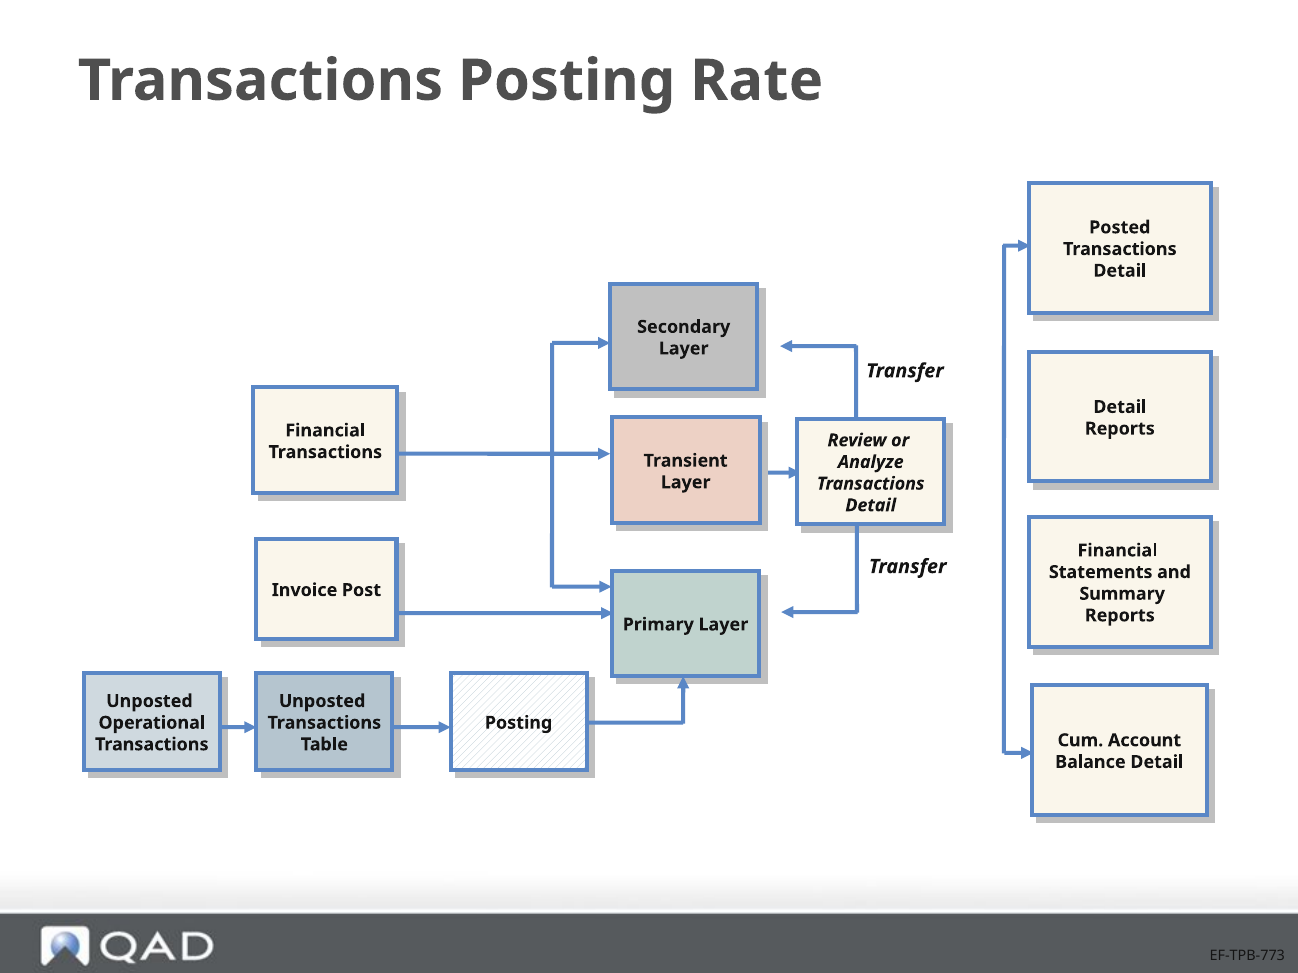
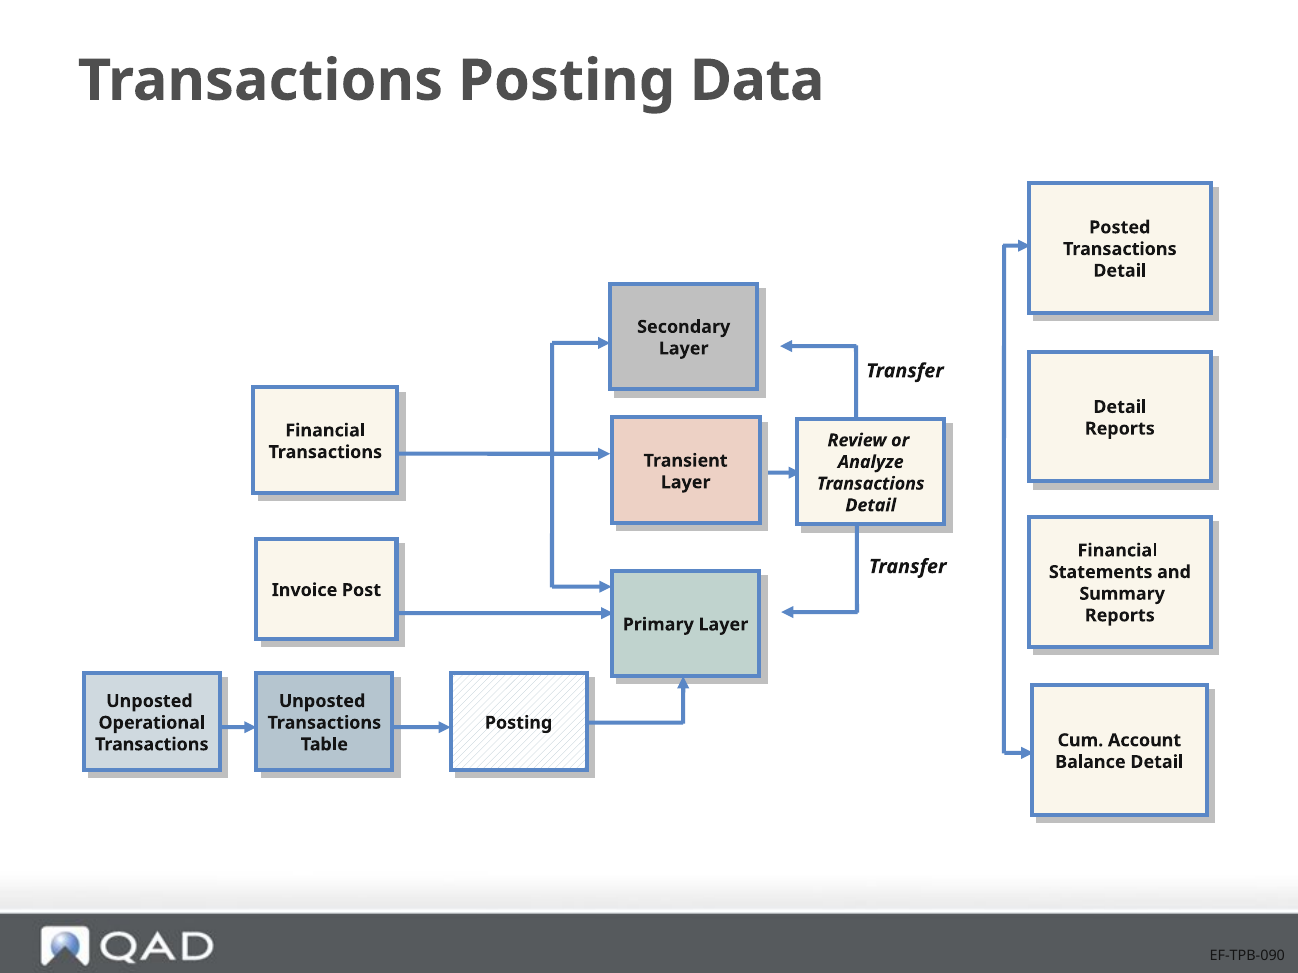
Rate: Rate -> Data
EF-TPB-773: EF-TPB-773 -> EF-TPB-090
